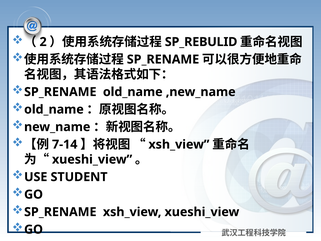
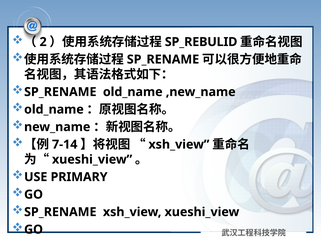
STUDENT: STUDENT -> PRIMARY
